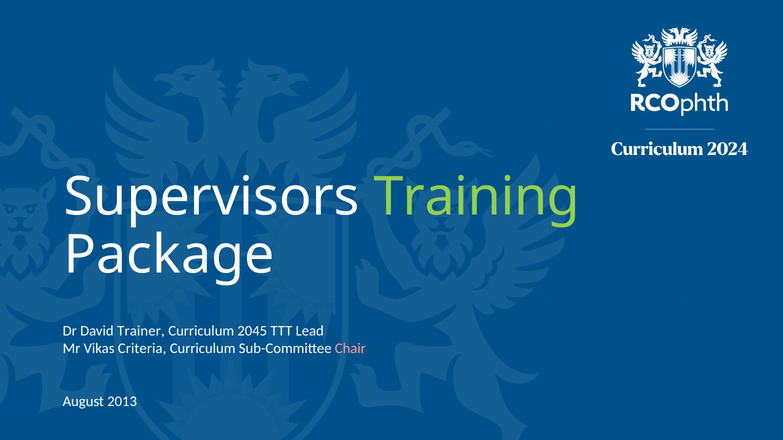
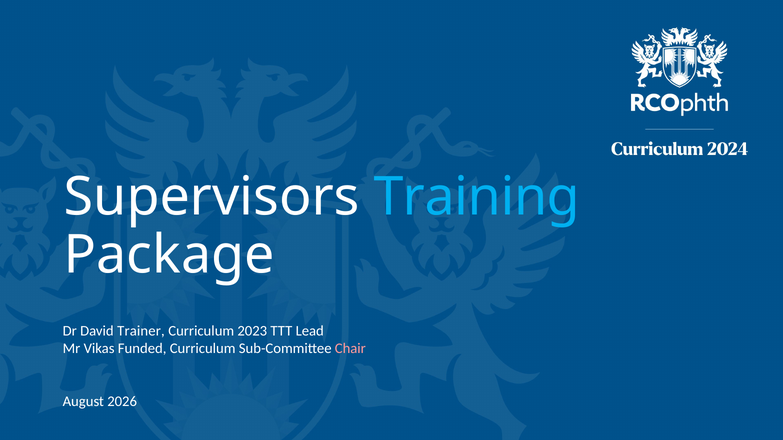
Training colour: light green -> light blue
2045: 2045 -> 2023
Criteria: Criteria -> Funded
2013: 2013 -> 2026
